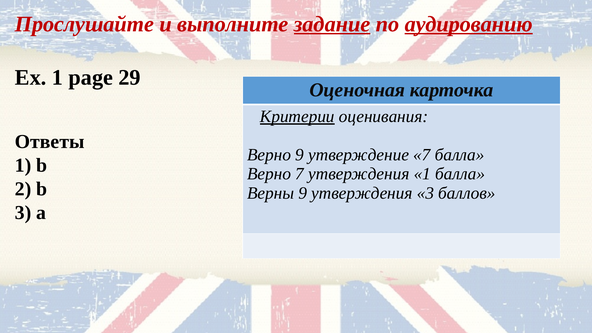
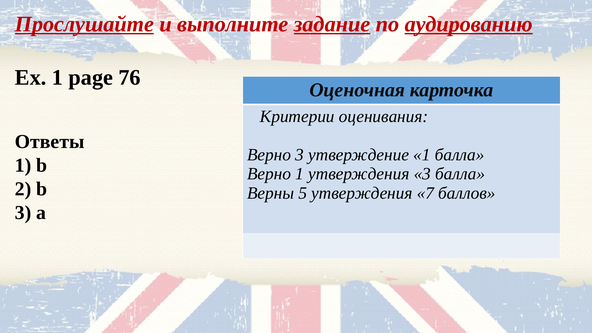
Прослушайте underline: none -> present
29: 29 -> 76
Критерии underline: present -> none
Верно 9: 9 -> 3
утверждение 7: 7 -> 1
Верно 7: 7 -> 1
утверждения 1: 1 -> 3
Верны 9: 9 -> 5
утверждения 3: 3 -> 7
